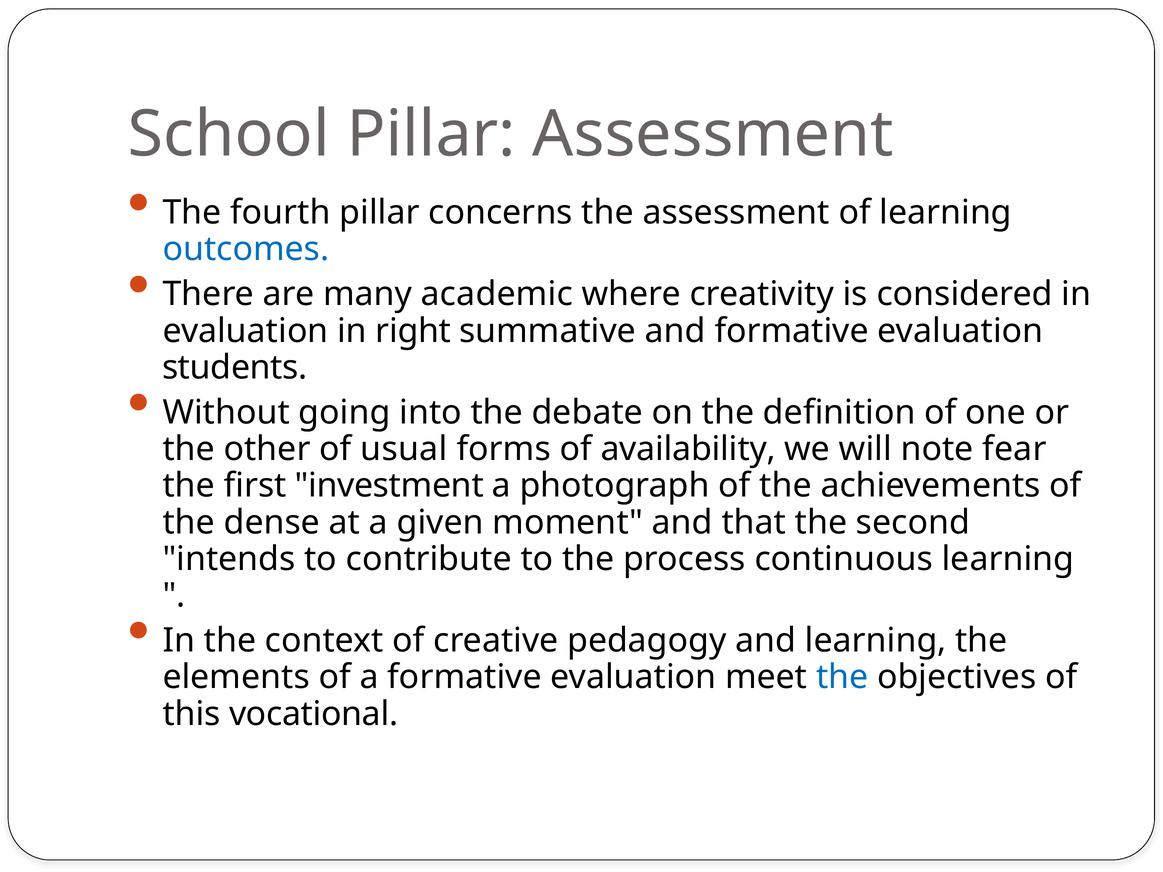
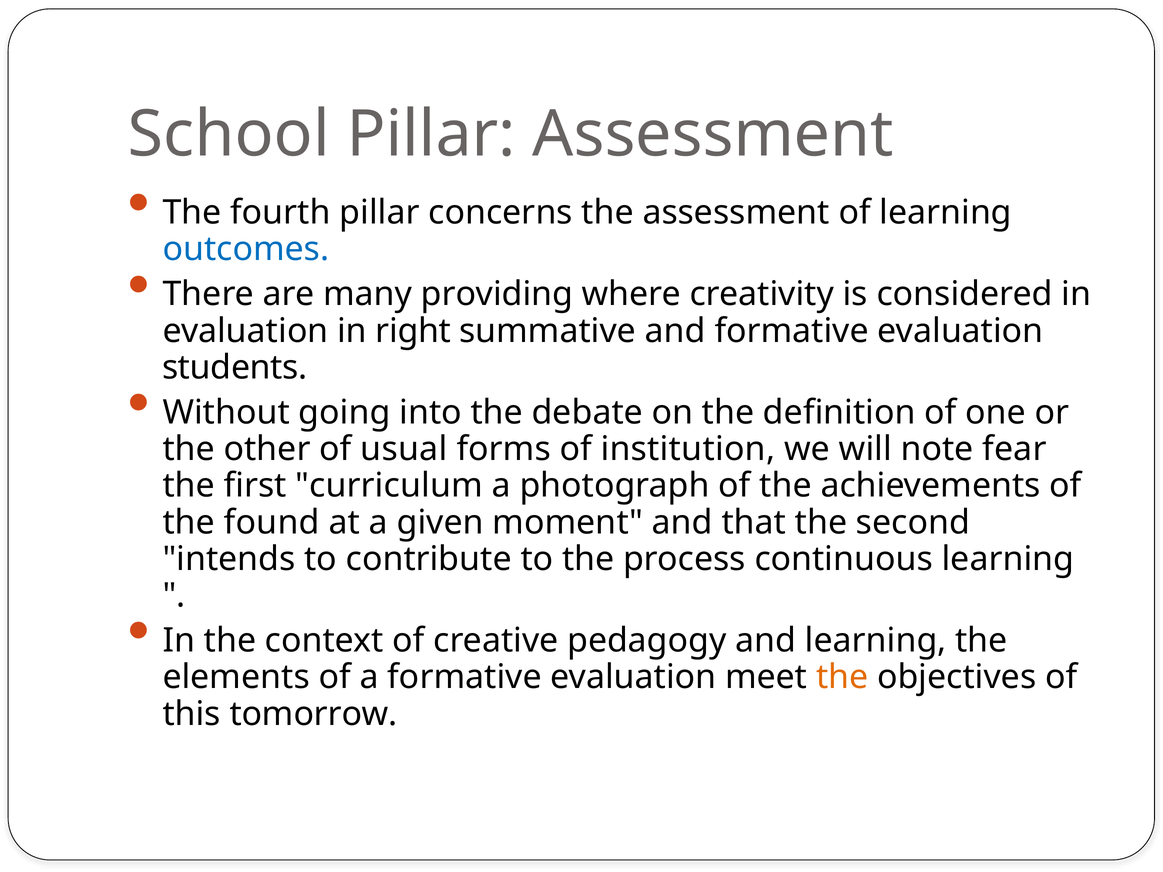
academic: academic -> providing
availability: availability -> institution
investment: investment -> curriculum
dense: dense -> found
the at (842, 677) colour: blue -> orange
vocational: vocational -> tomorrow
